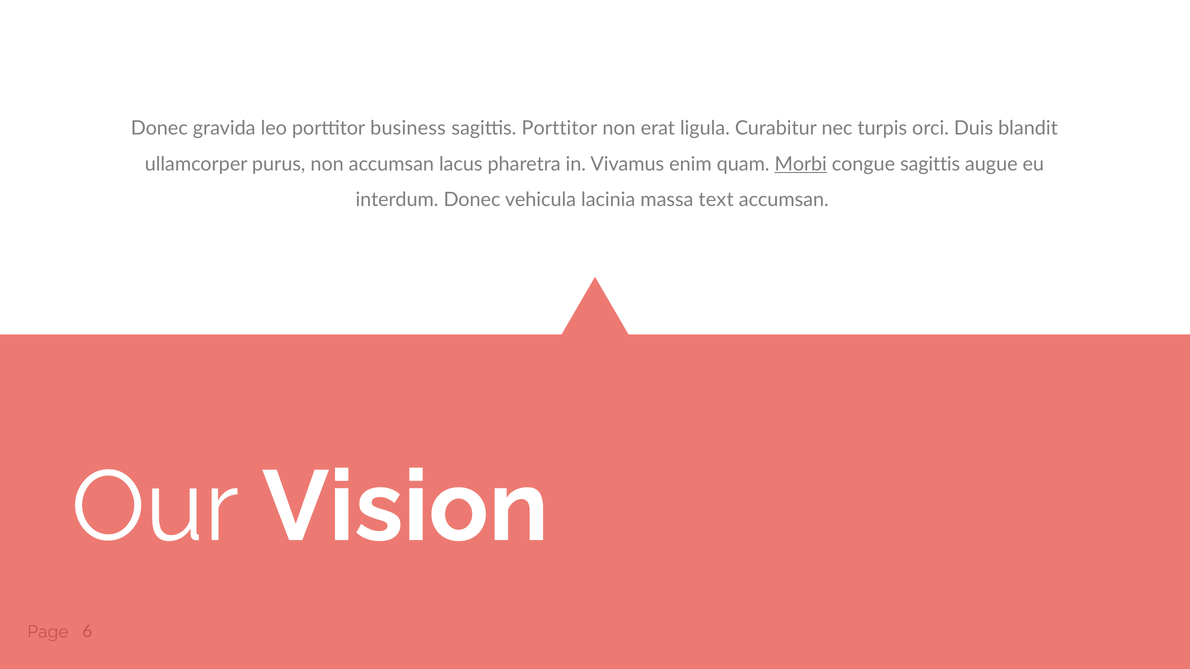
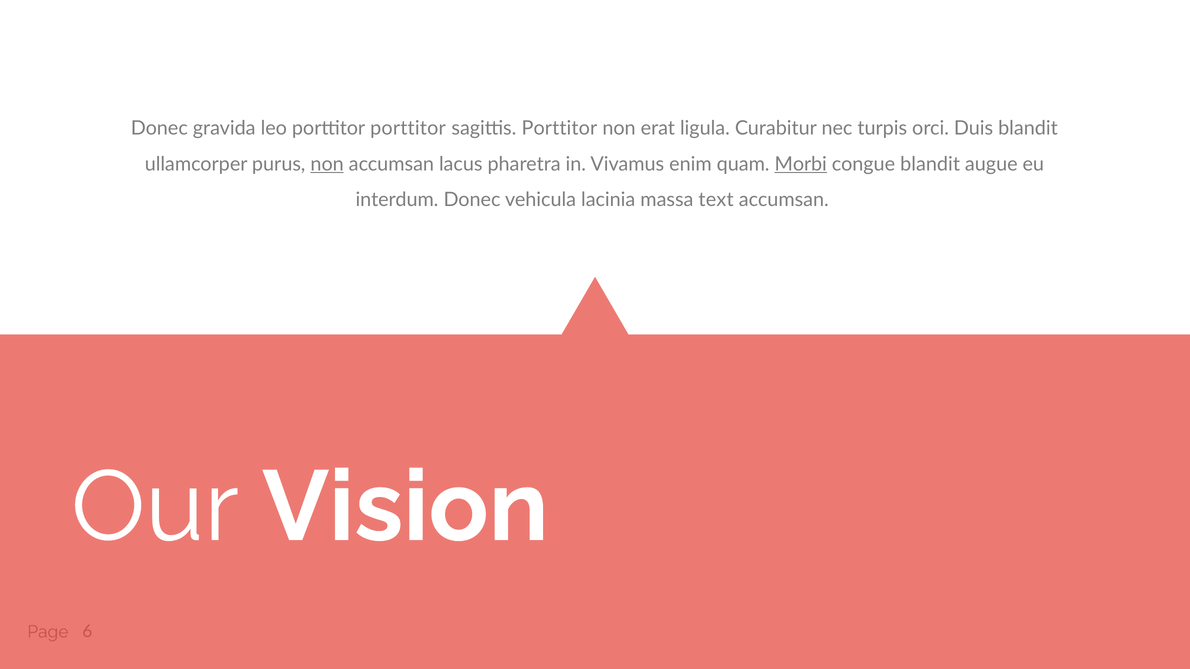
porttitor business: business -> porttitor
non at (327, 164) underline: none -> present
congue sagittis: sagittis -> blandit
